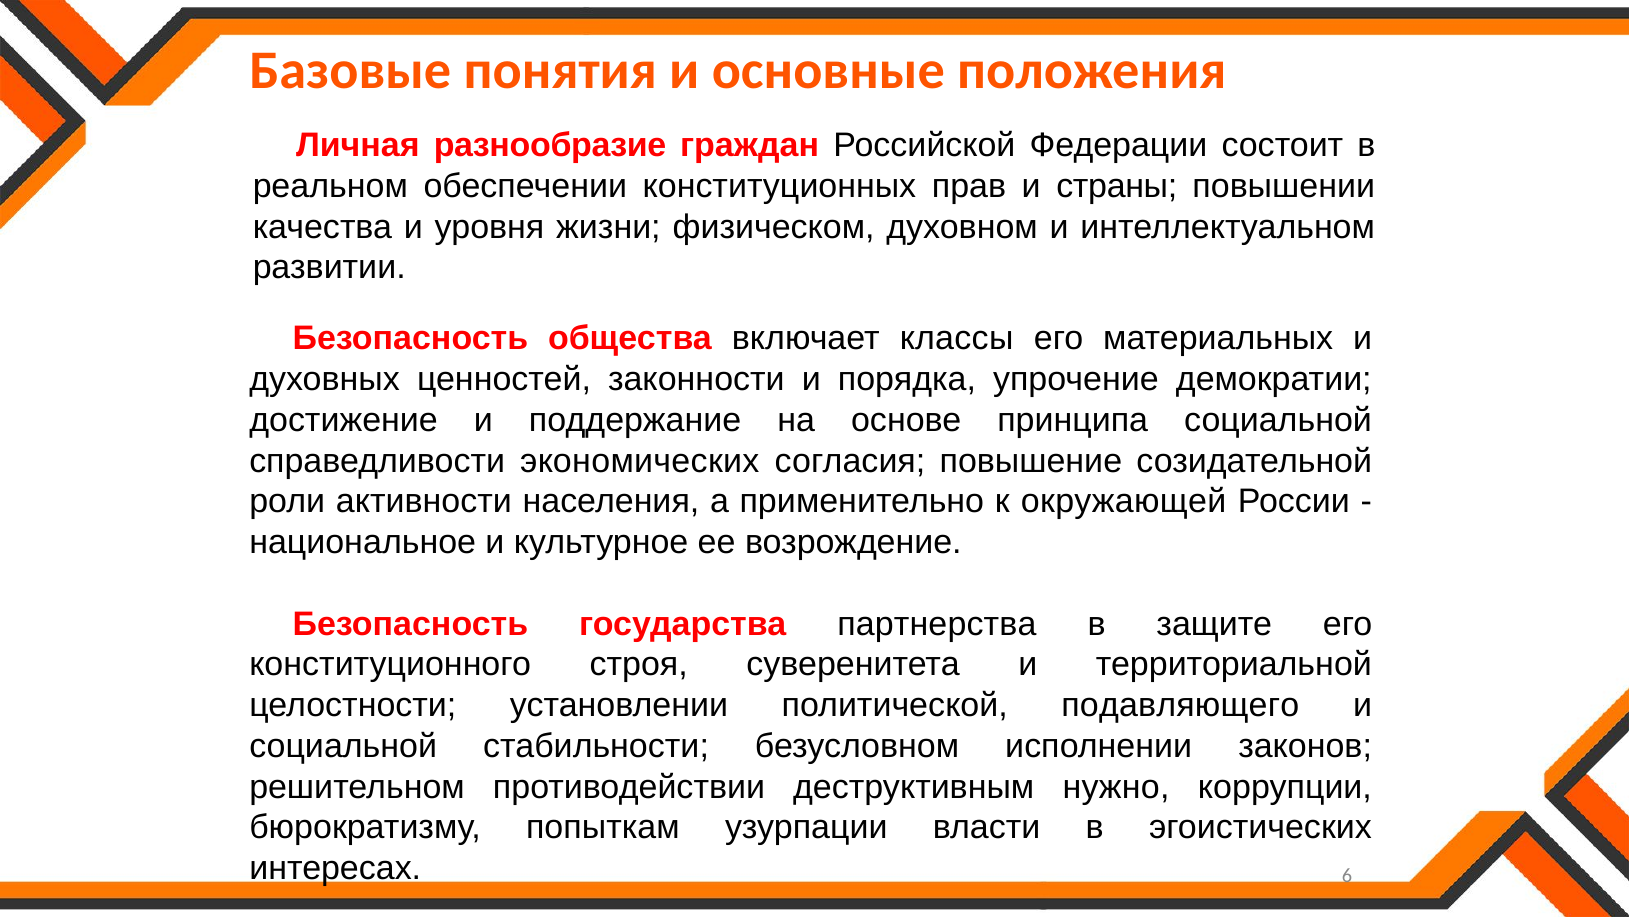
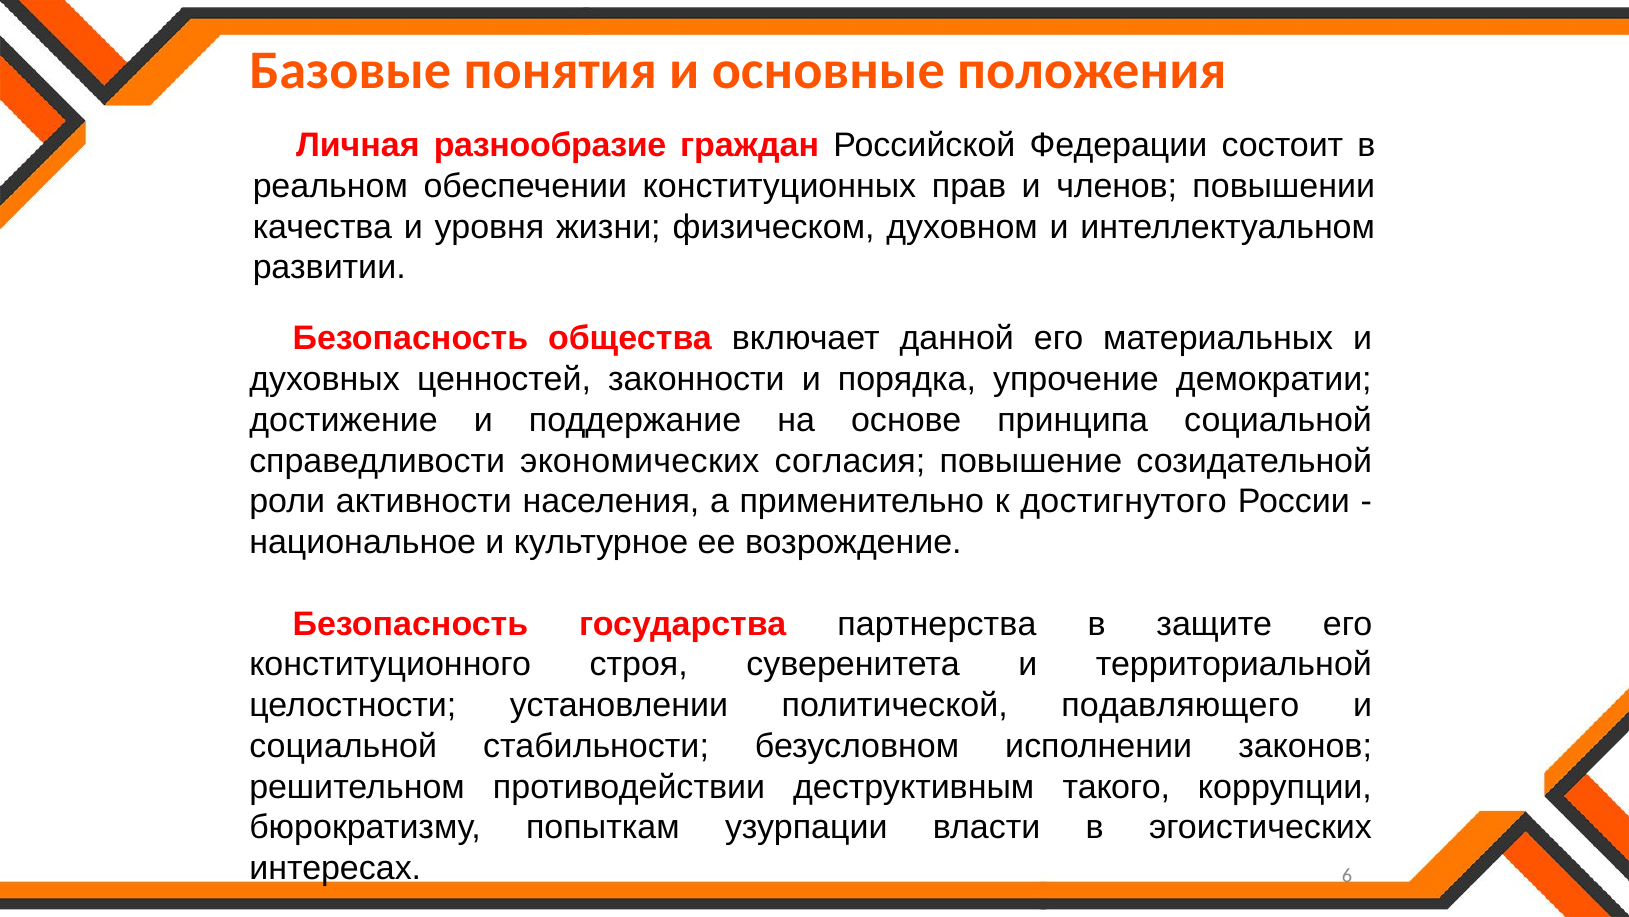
страны: страны -> членов
классы: классы -> данной
окружающей: окружающей -> достигнутого
нужно: нужно -> такого
